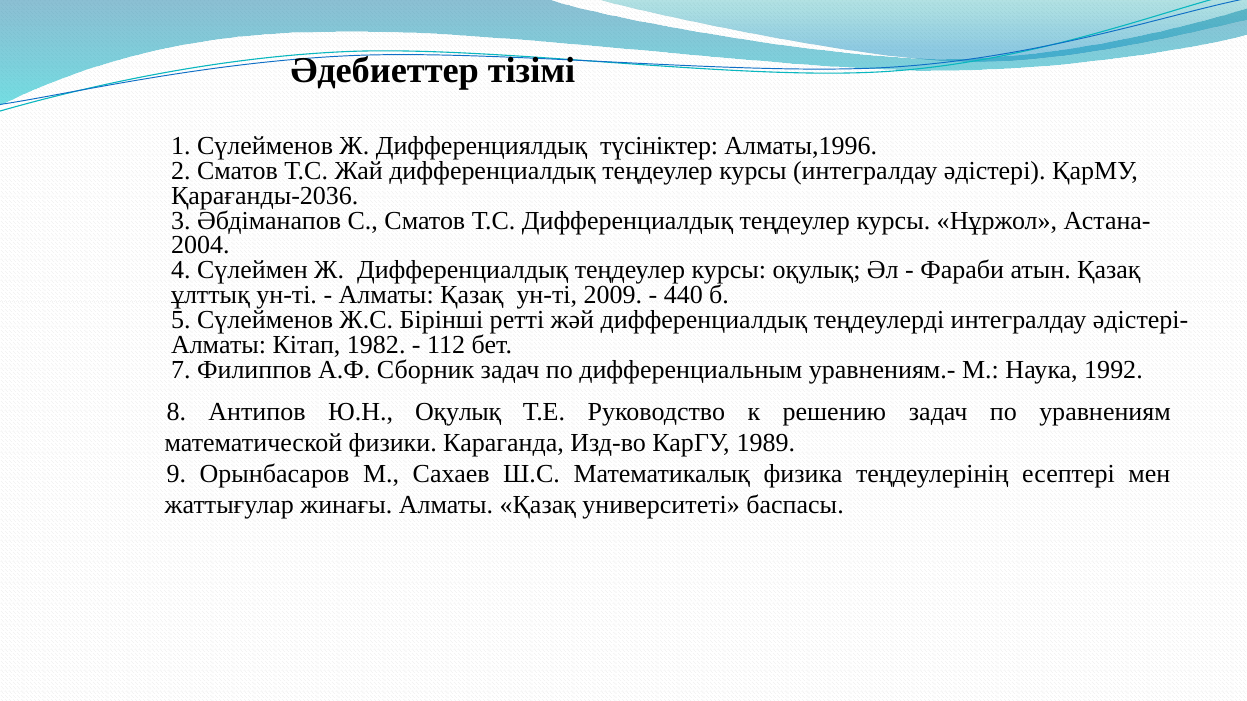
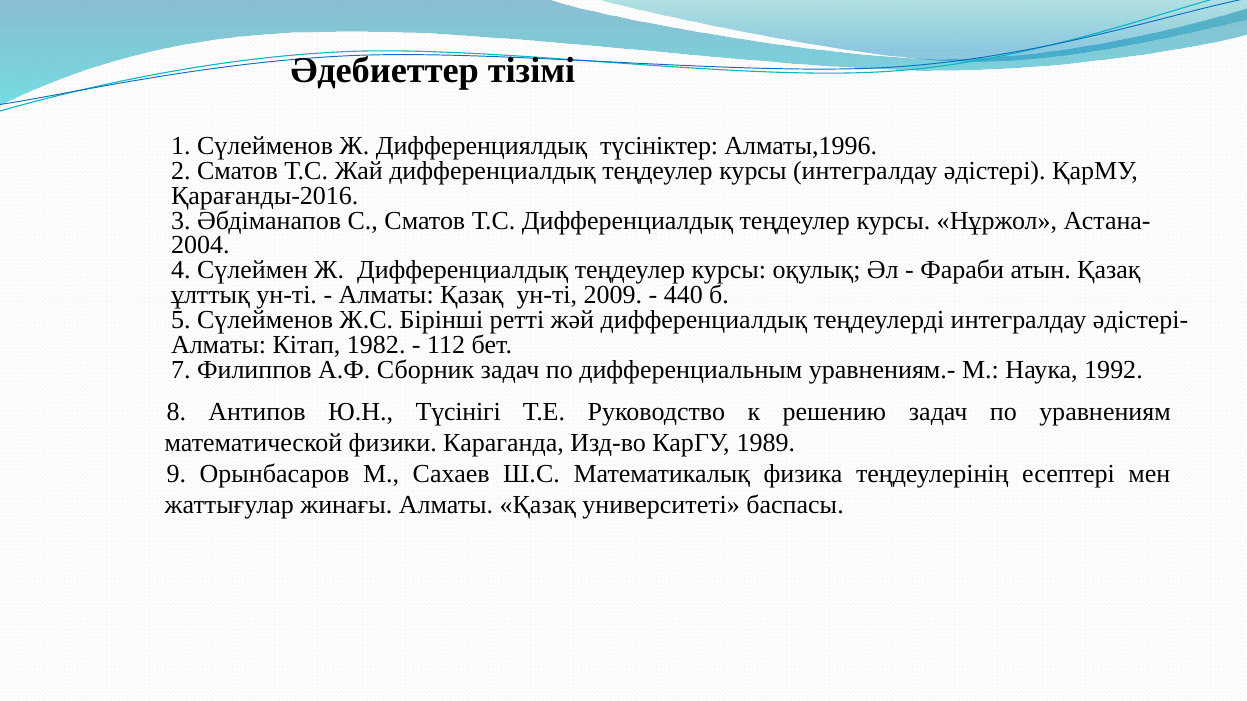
Қарағанды-2036: Қарағанды-2036 -> Қарағанды-2016
Ю.Н Оқулық: Оқулық -> Түсінігі
